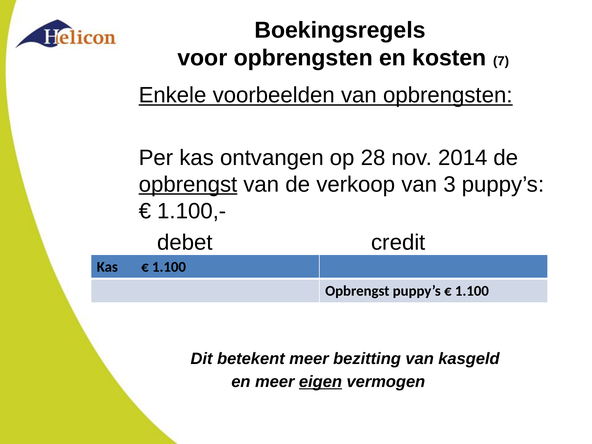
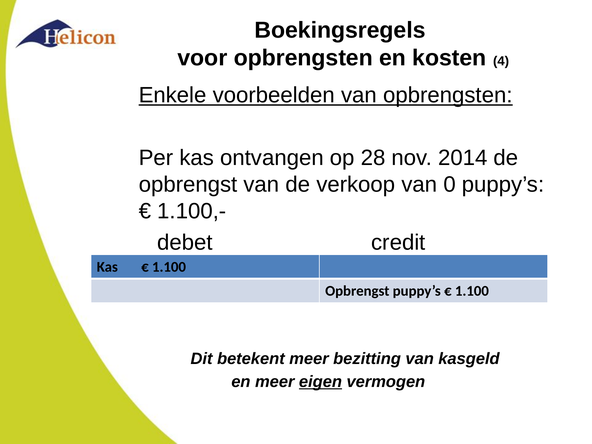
7: 7 -> 4
opbrengst at (188, 185) underline: present -> none
3: 3 -> 0
